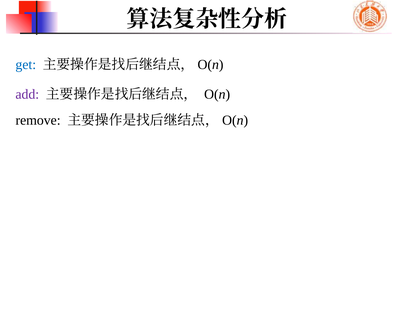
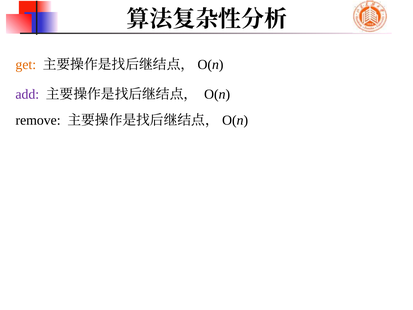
get colour: blue -> orange
